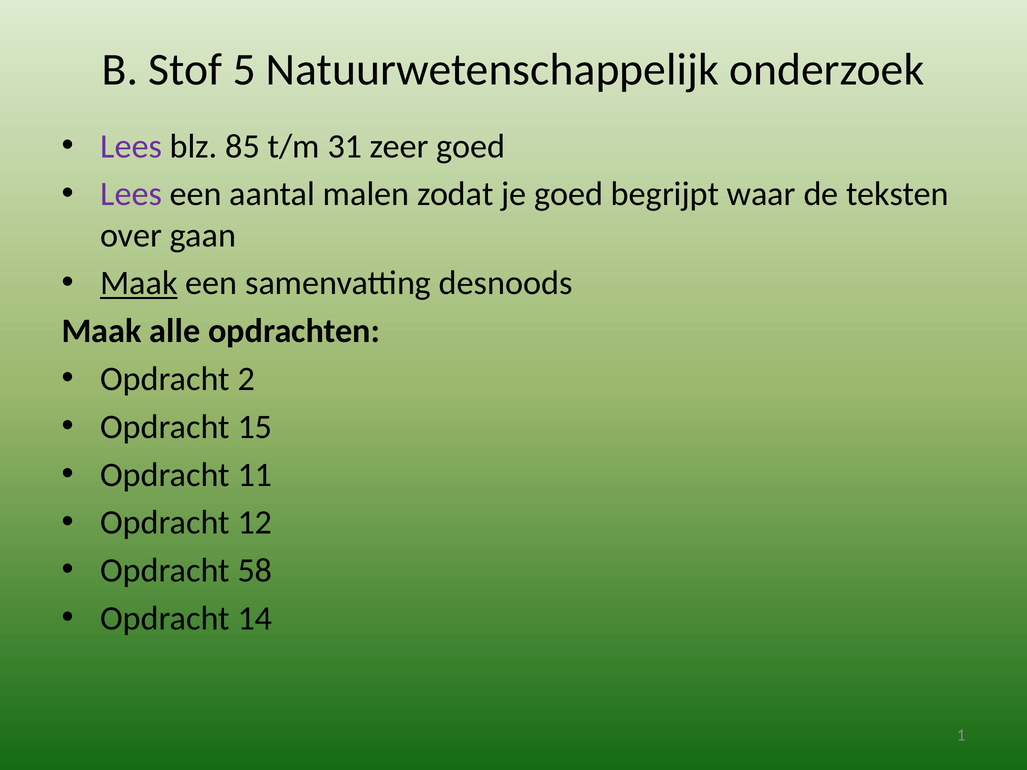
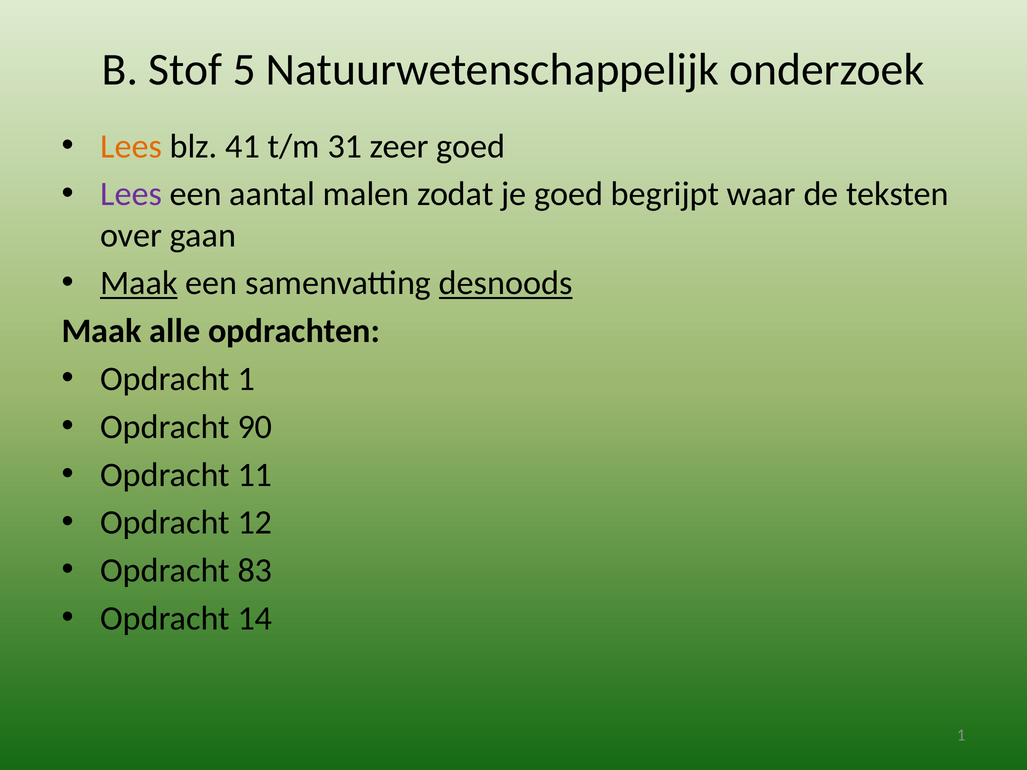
Lees at (131, 146) colour: purple -> orange
85: 85 -> 41
desnoods underline: none -> present
Opdracht 2: 2 -> 1
15: 15 -> 90
58: 58 -> 83
